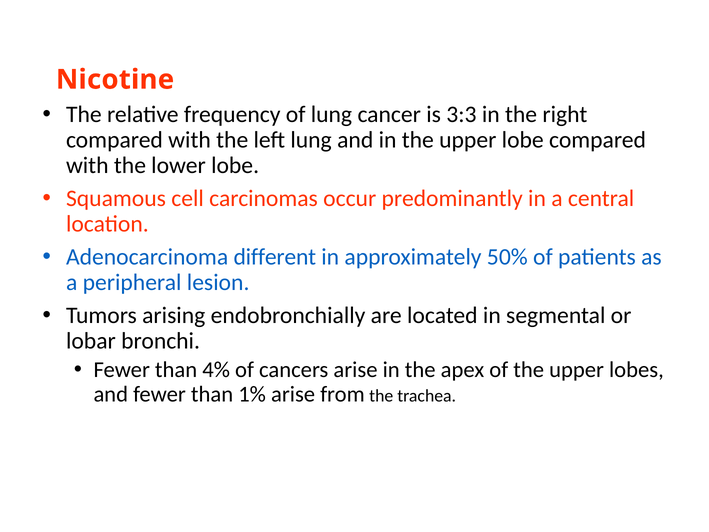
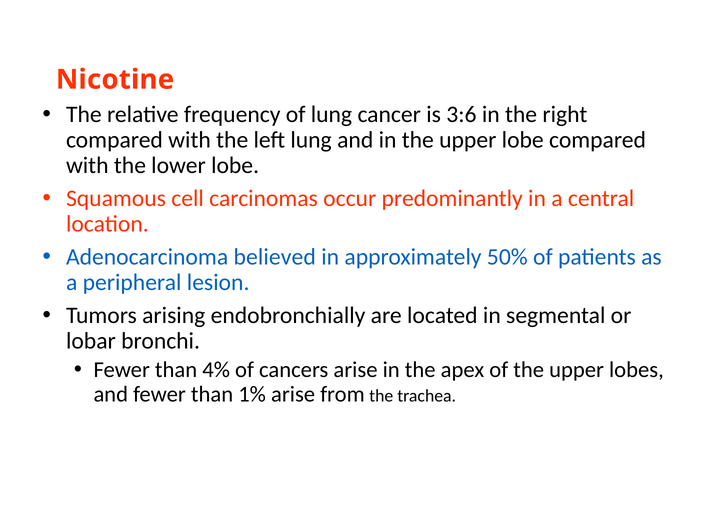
3:3: 3:3 -> 3:6
different: different -> believed
